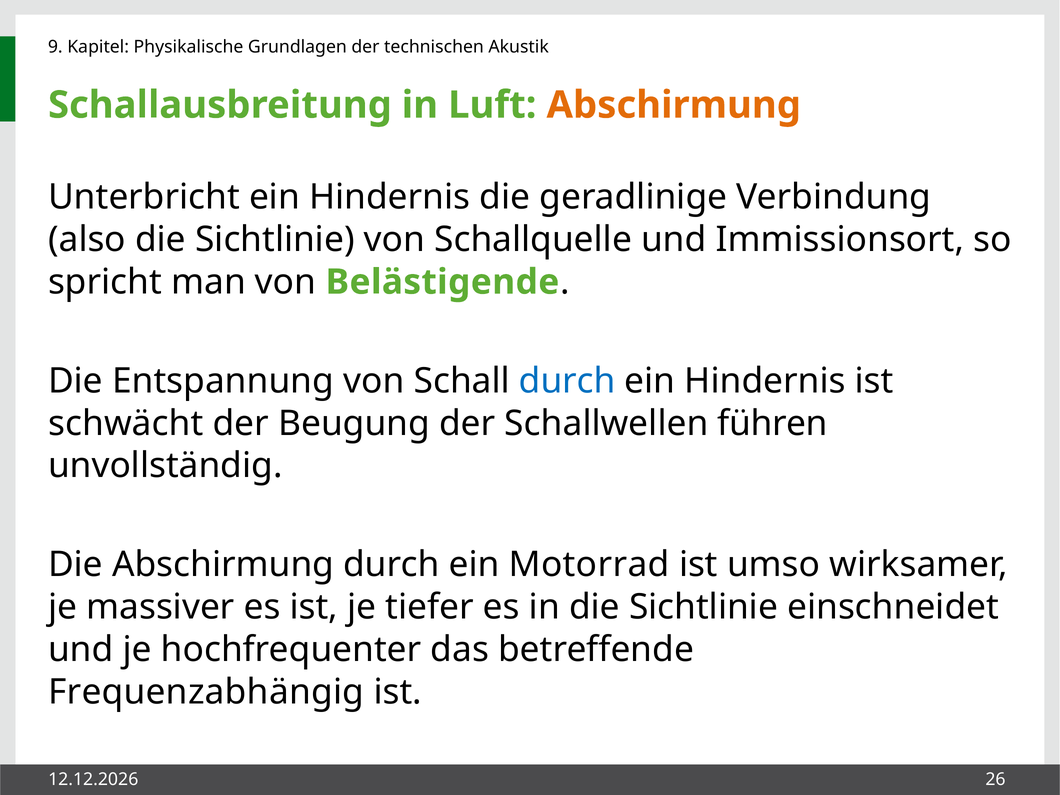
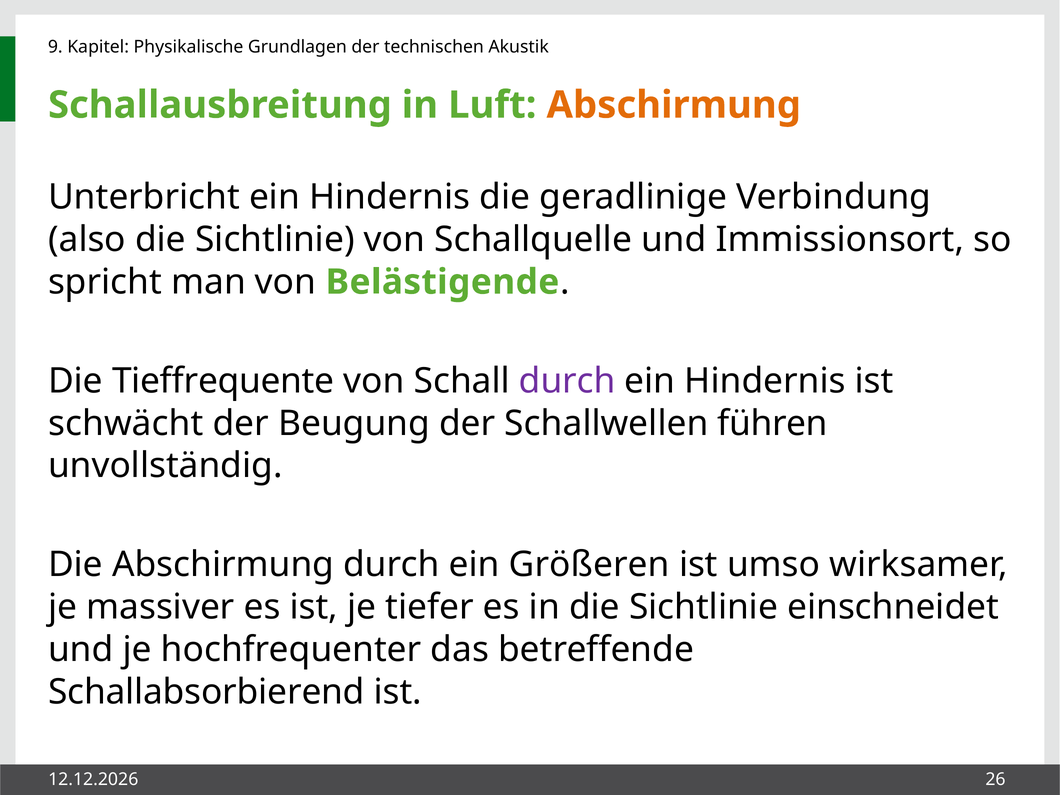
Entspannung: Entspannung -> Tieffrequente
durch at (567, 381) colour: blue -> purple
Motorrad: Motorrad -> Größeren
Frequenzabhängig: Frequenzabhängig -> Schallabsorbierend
